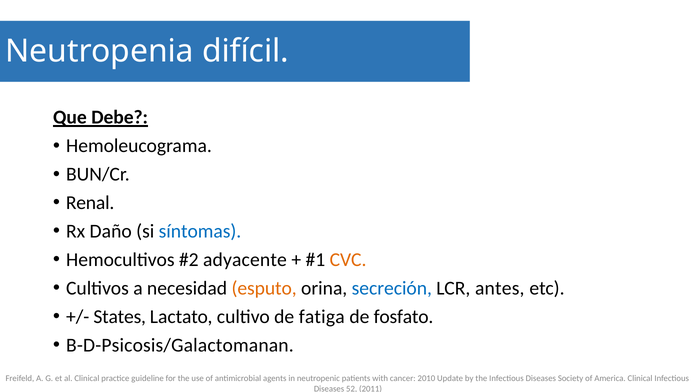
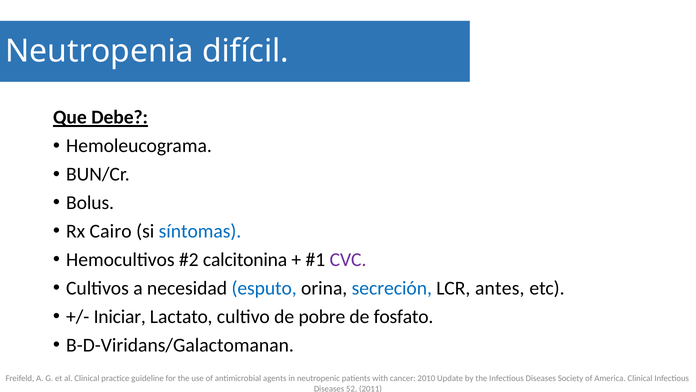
Renal: Renal -> Bolus
Daño: Daño -> Cairo
adyacente: adyacente -> calcitonina
CVC colour: orange -> purple
esputo colour: orange -> blue
States: States -> Iniciar
fatiga: fatiga -> pobre
B-D-Psicosis/Galactomanan: B-D-Psicosis/Galactomanan -> B-D-Viridans/Galactomanan
